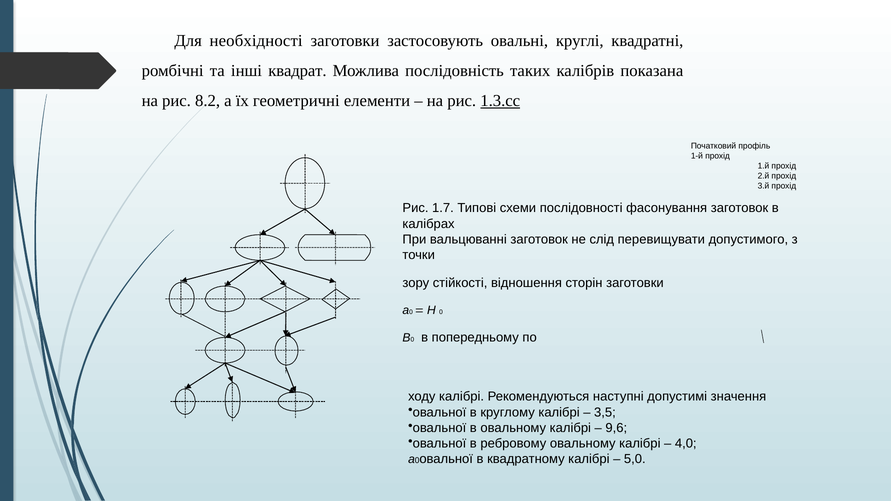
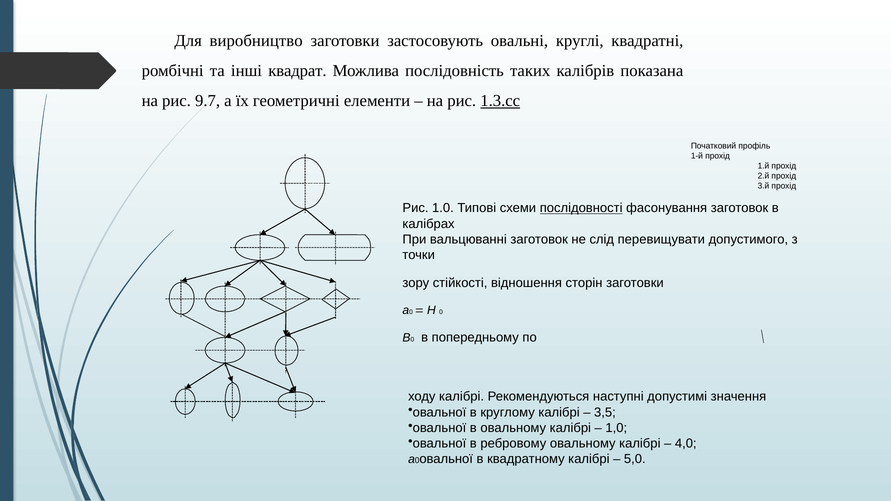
необхідності: необхідності -> виробництво
8.2: 8.2 -> 9.7
1.7: 1.7 -> 1.0
послідовності underline: none -> present
9,6: 9,6 -> 1,0
